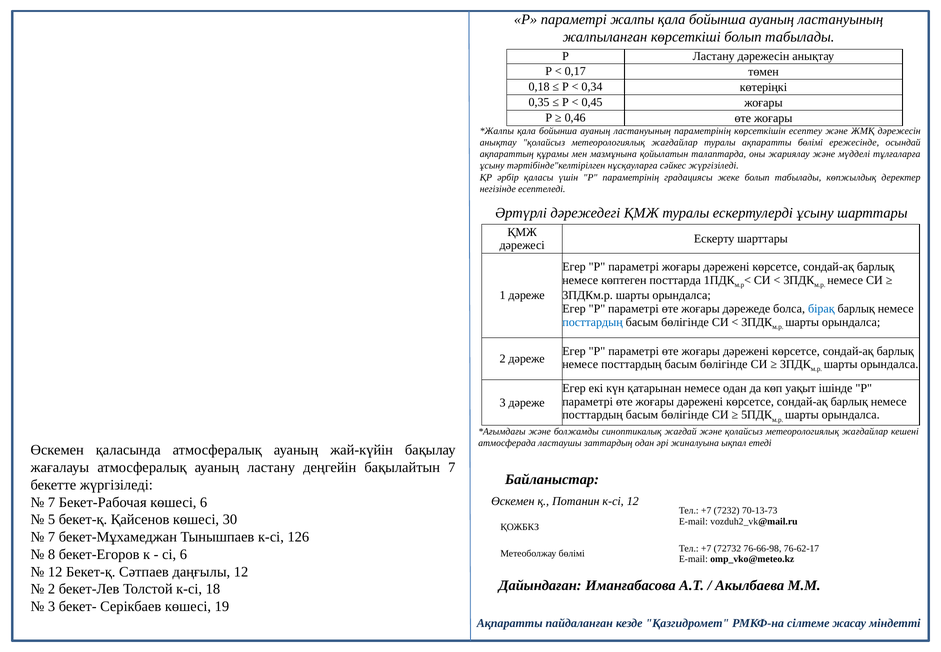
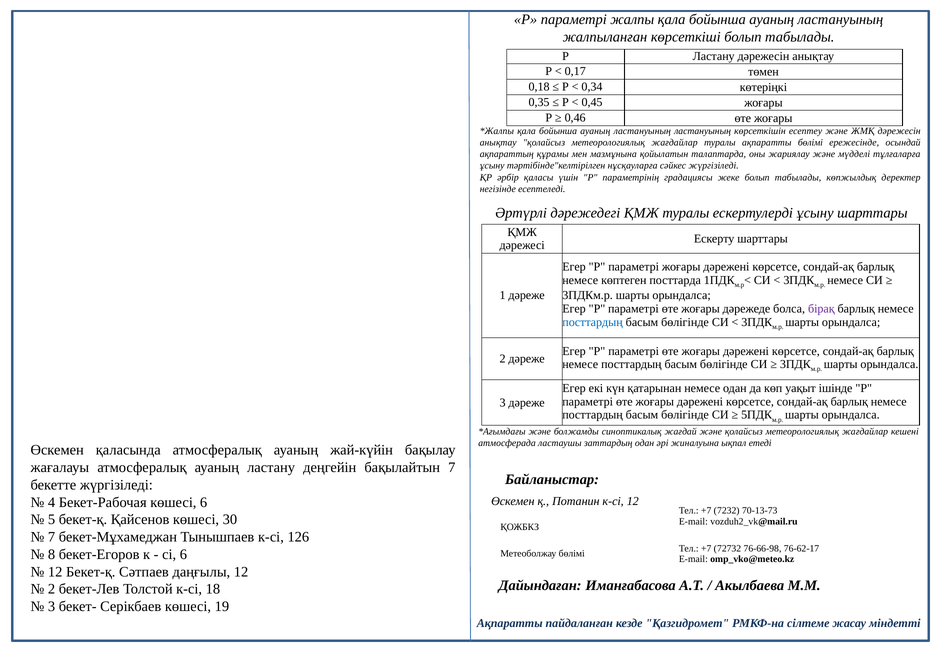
ластануының параметрінің: параметрінің -> ластануының
бірақ colour: blue -> purple
7 at (52, 502): 7 -> 4
